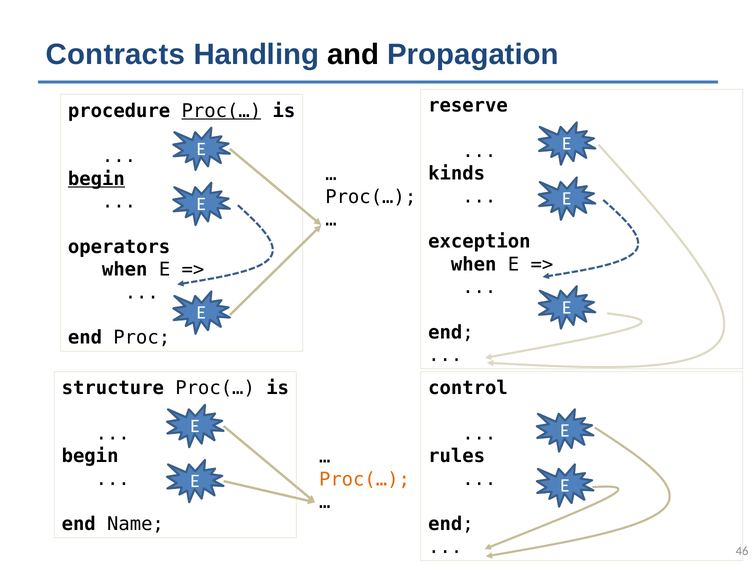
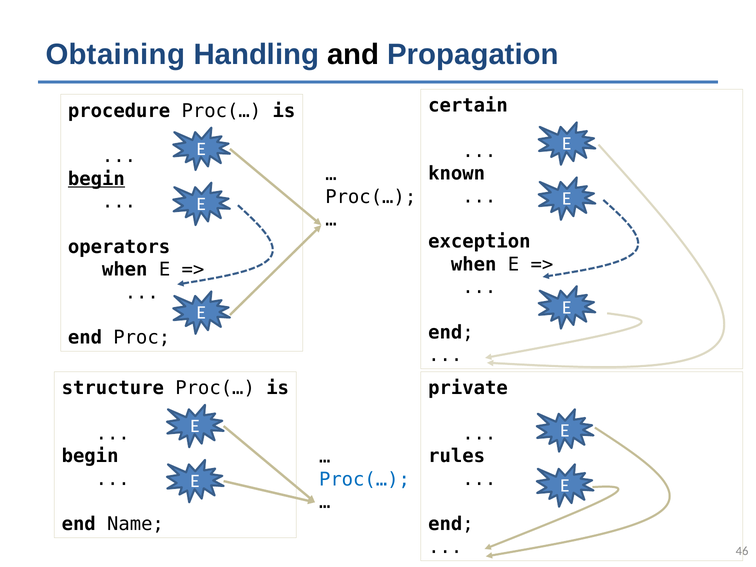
Contracts: Contracts -> Obtaining
reserve: reserve -> certain
Proc(… at (221, 111) underline: present -> none
kinds: kinds -> known
control: control -> private
Proc(… at (364, 479) colour: orange -> blue
